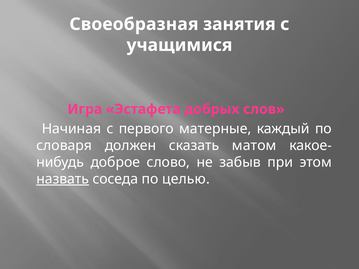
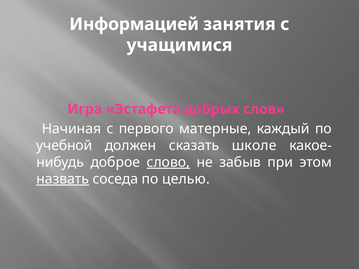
Своеобразная: Своеобразная -> Информацией
словаря: словаря -> учебной
матом: матом -> школе
слово underline: none -> present
